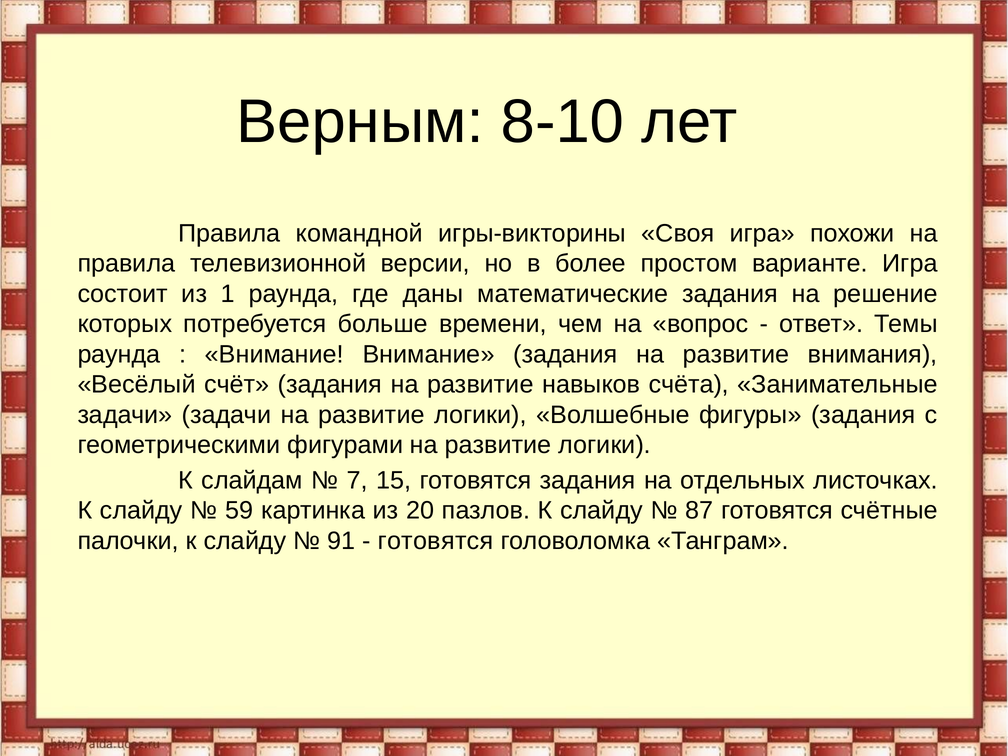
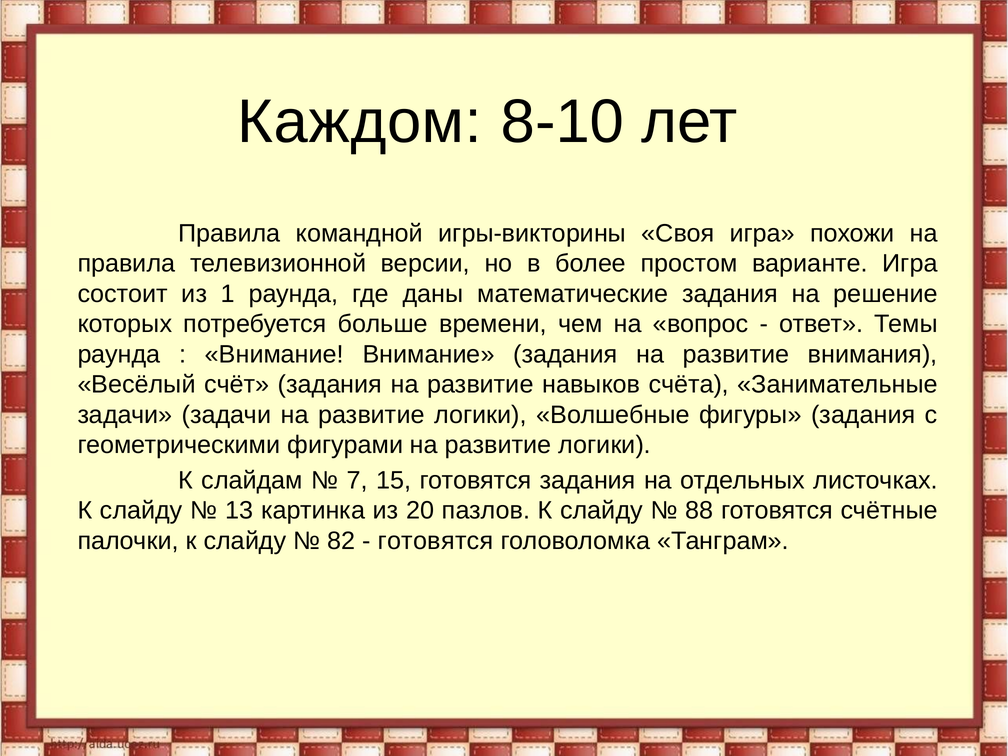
Верным: Верным -> Каждом
59: 59 -> 13
87: 87 -> 88
91: 91 -> 82
